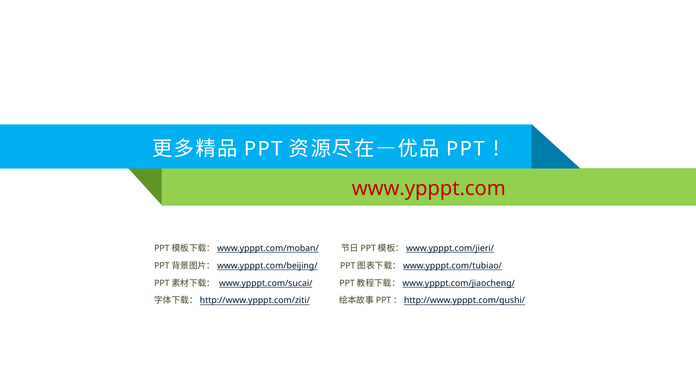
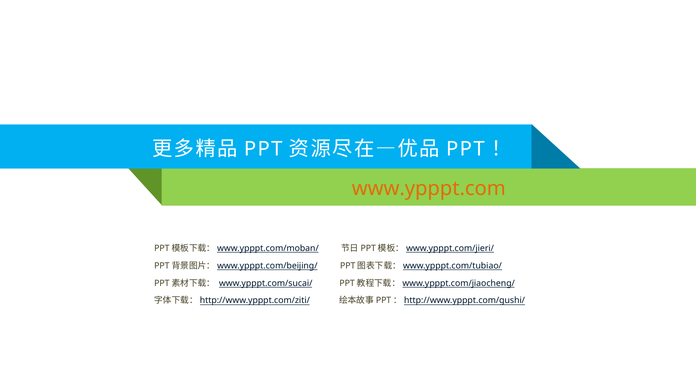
www.ypppt.com colour: red -> orange
